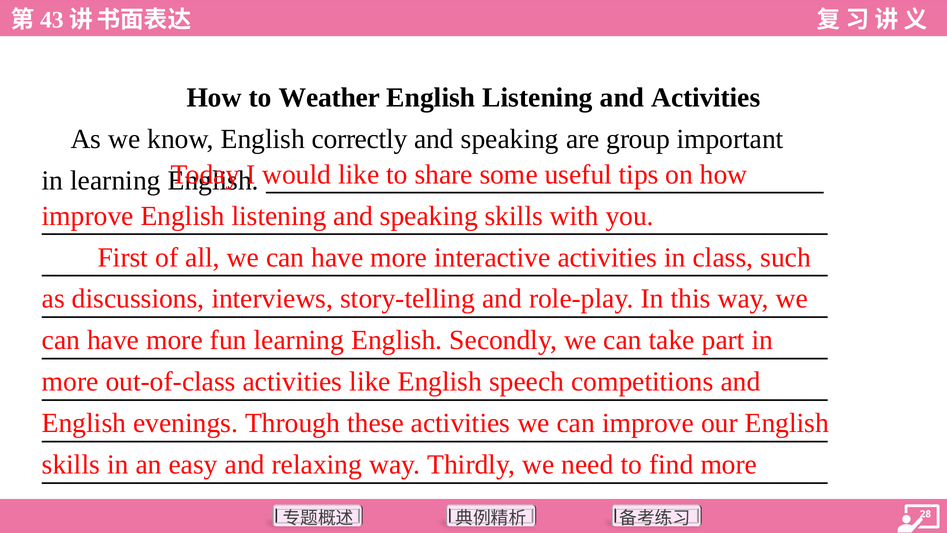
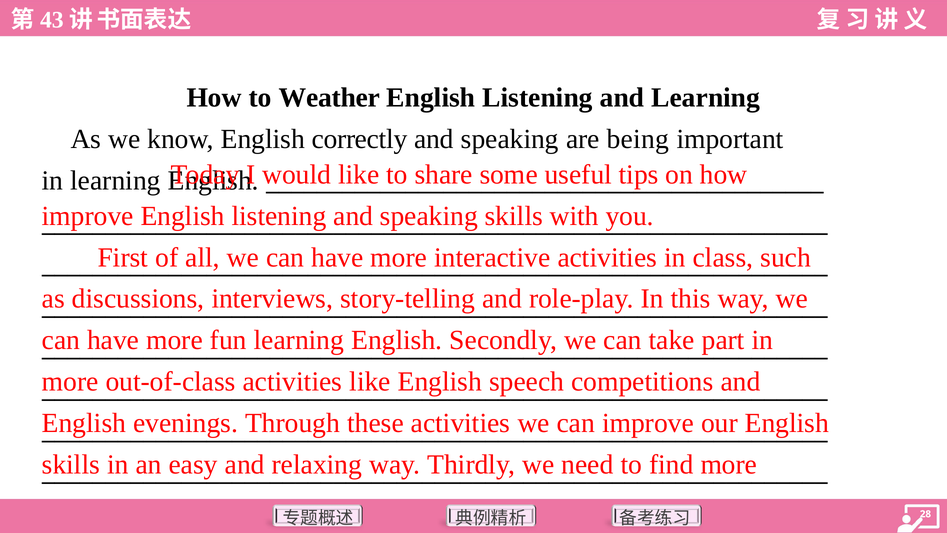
and Activities: Activities -> Learning
group: group -> being
